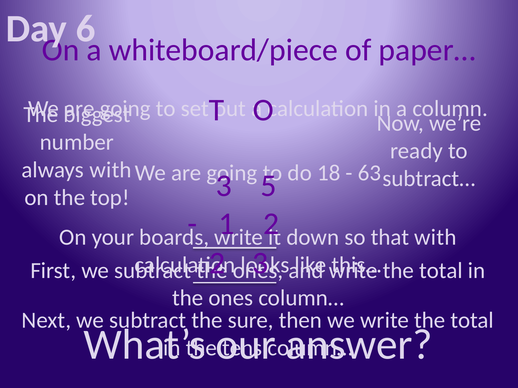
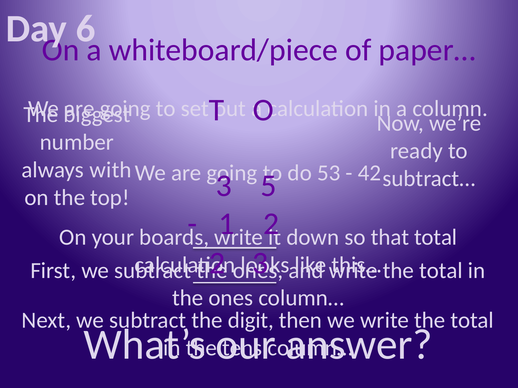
18: 18 -> 53
63: 63 -> 42
that with: with -> total
sure: sure -> digit
